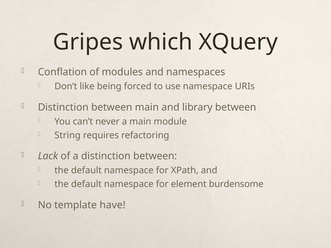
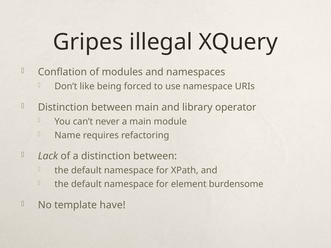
which: which -> illegal
library between: between -> operator
String: String -> Name
